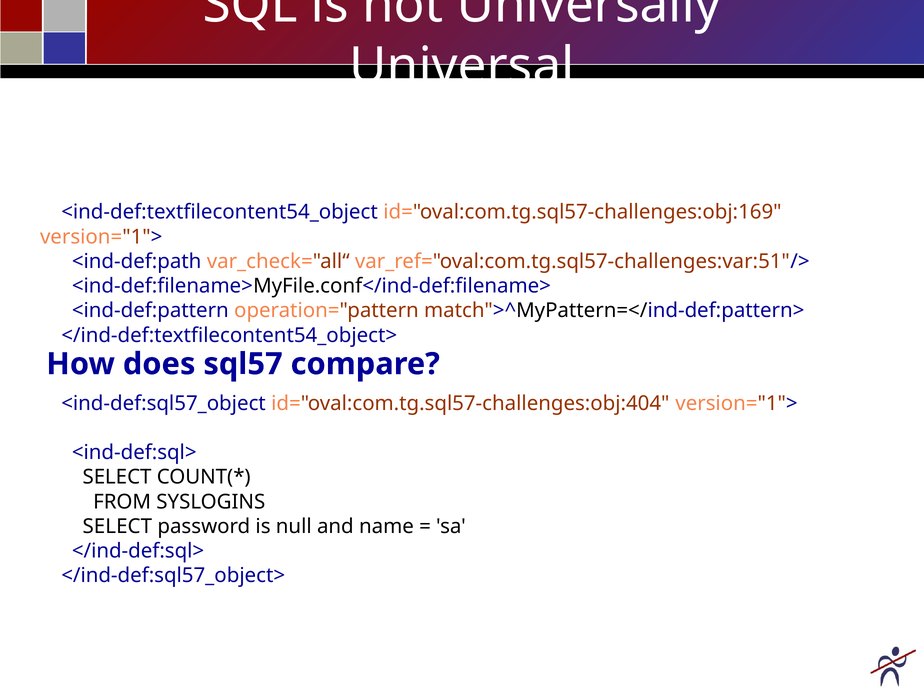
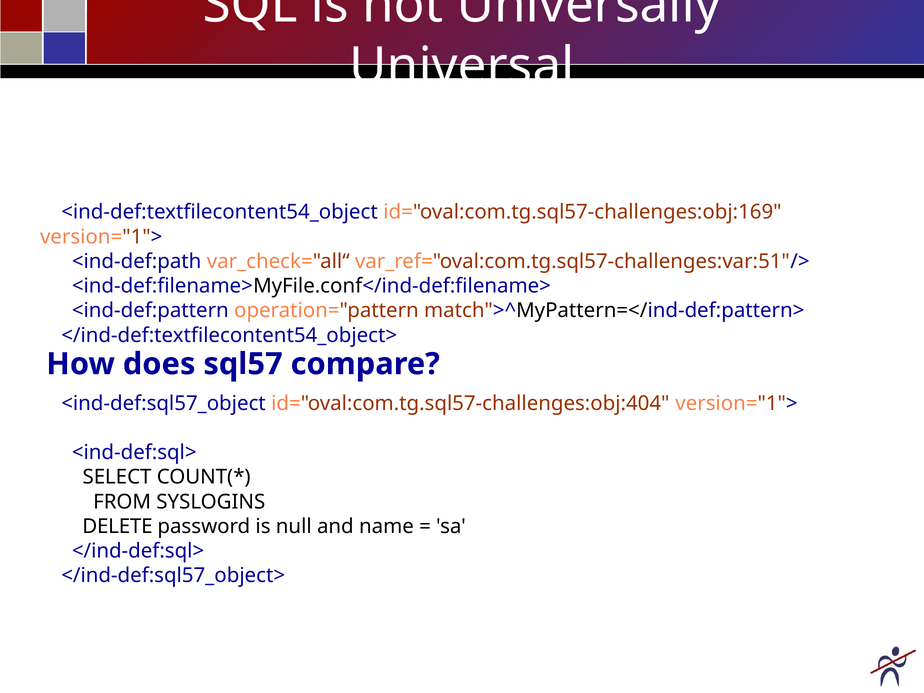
SELECT at (117, 526): SELECT -> DELETE
